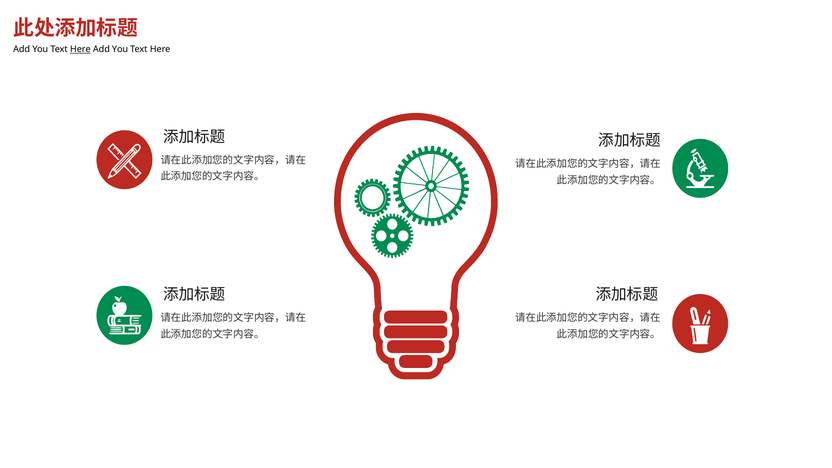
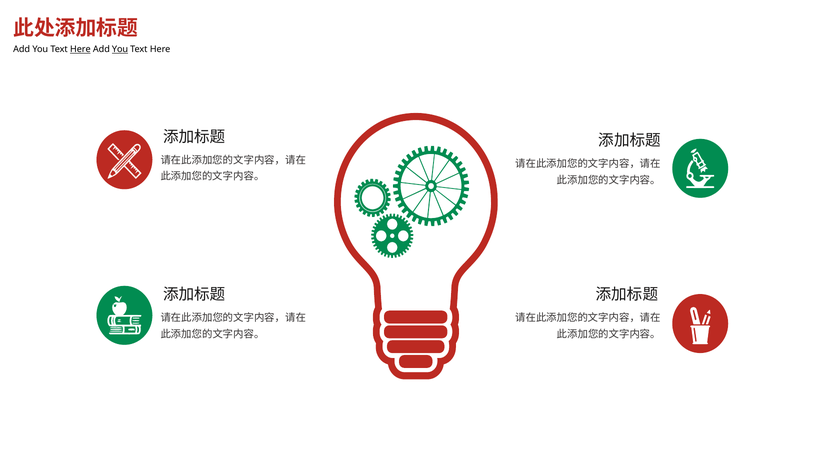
You at (120, 49) underline: none -> present
